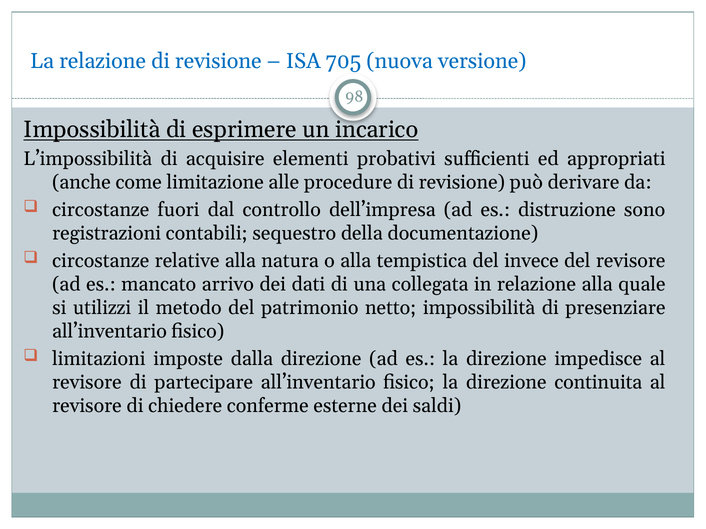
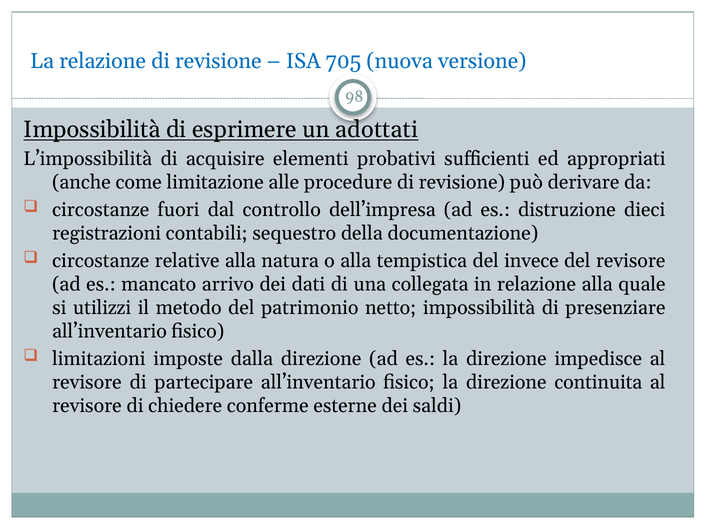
incarico: incarico -> adottati
sono: sono -> dieci
